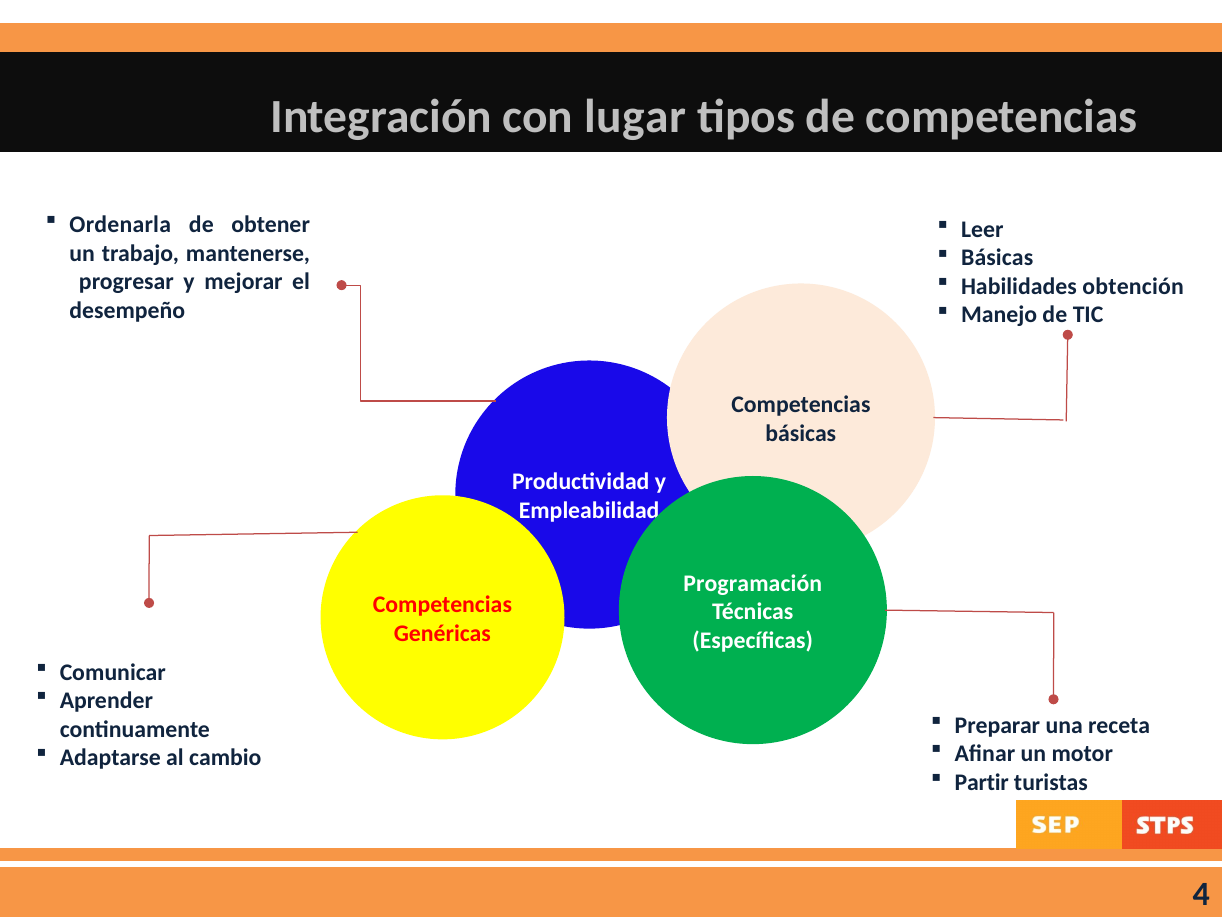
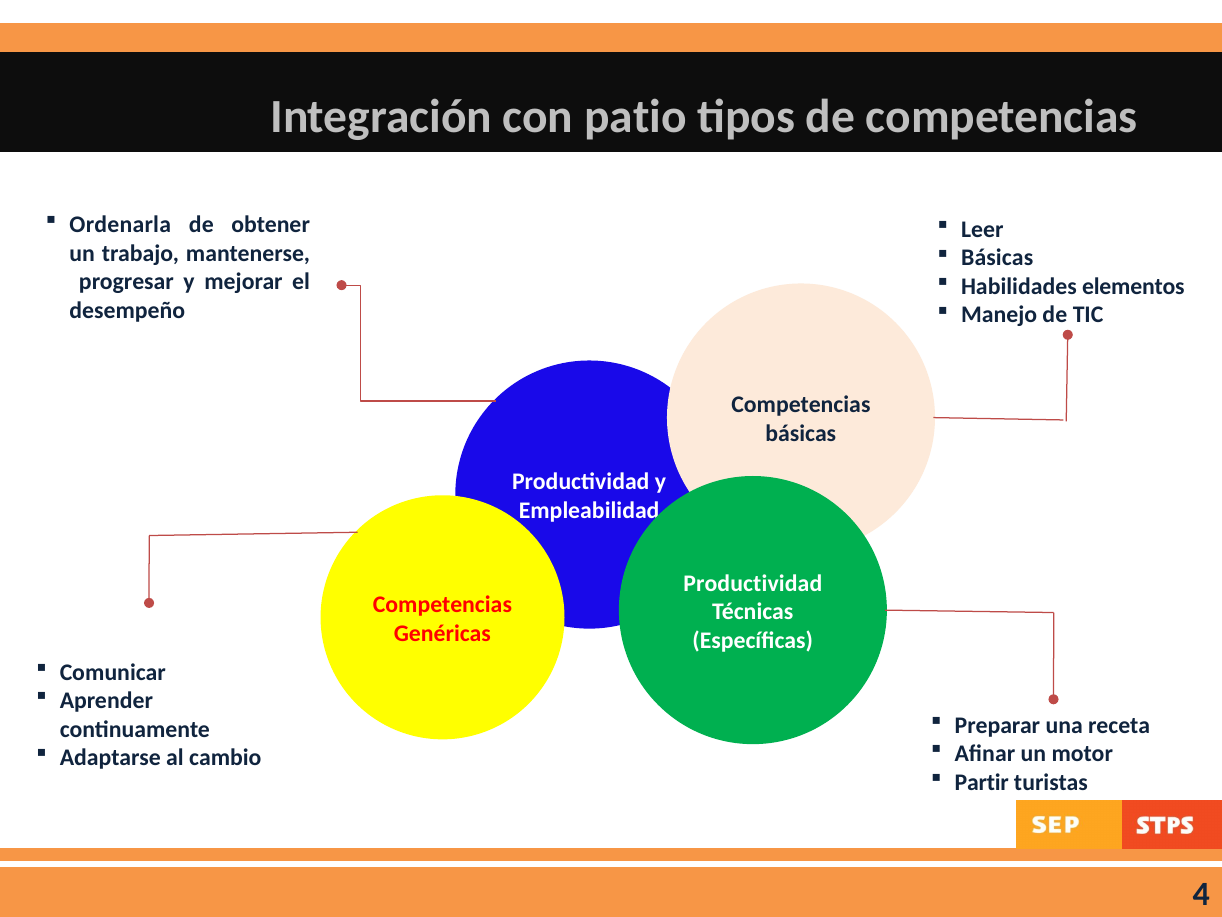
lugar: lugar -> patio
obtención: obtención -> elementos
Programación at (753, 583): Programación -> Productividad
